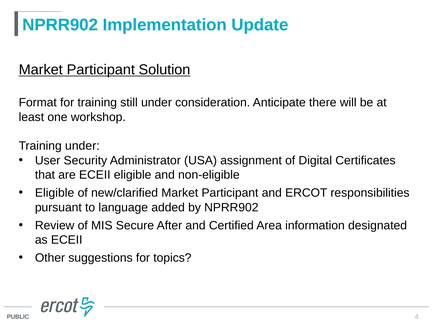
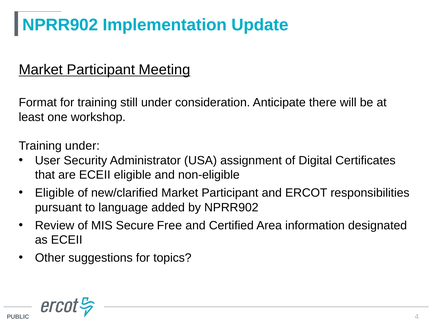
Solution: Solution -> Meeting
After: After -> Free
